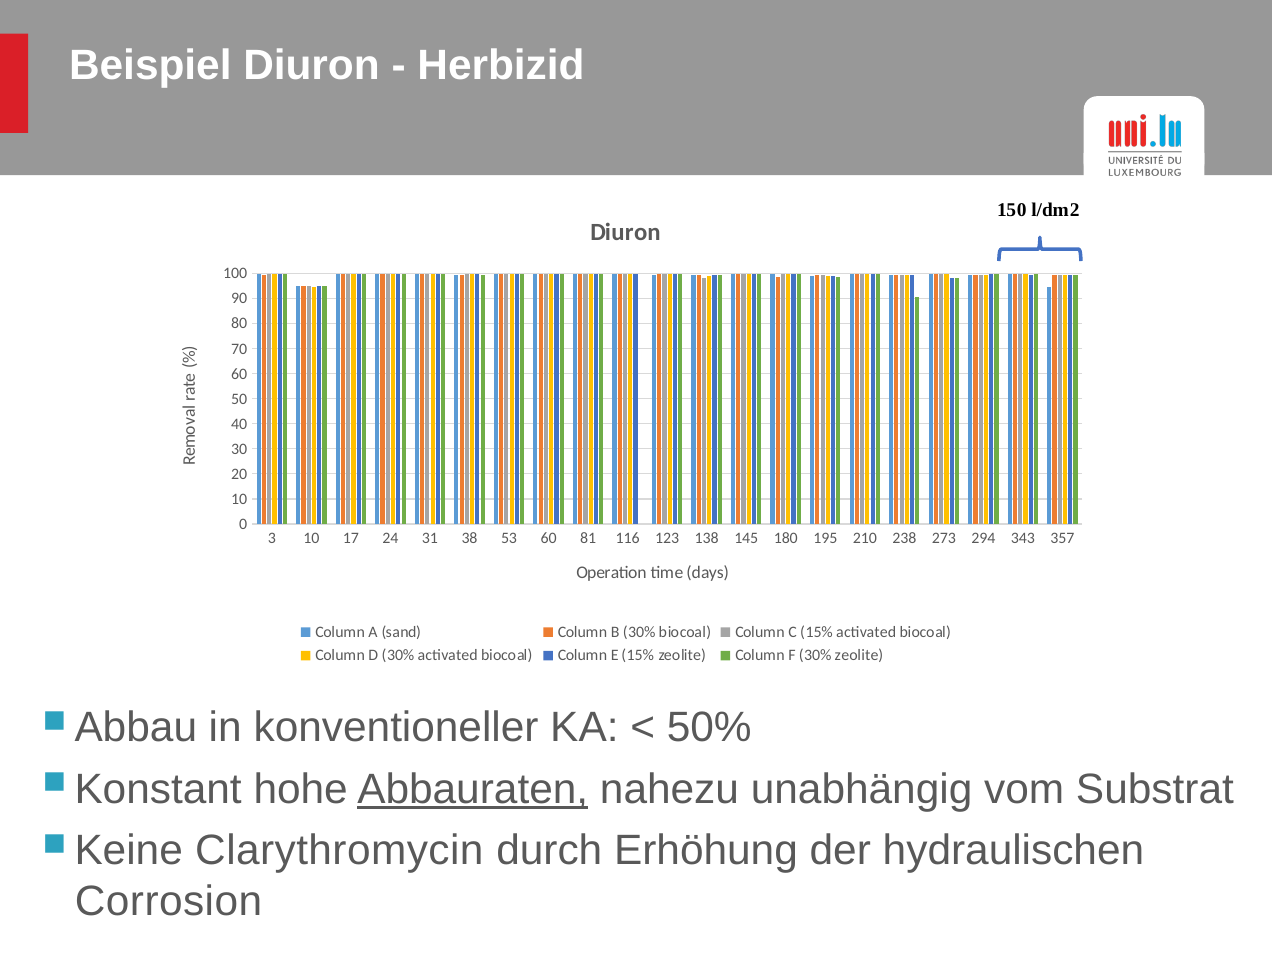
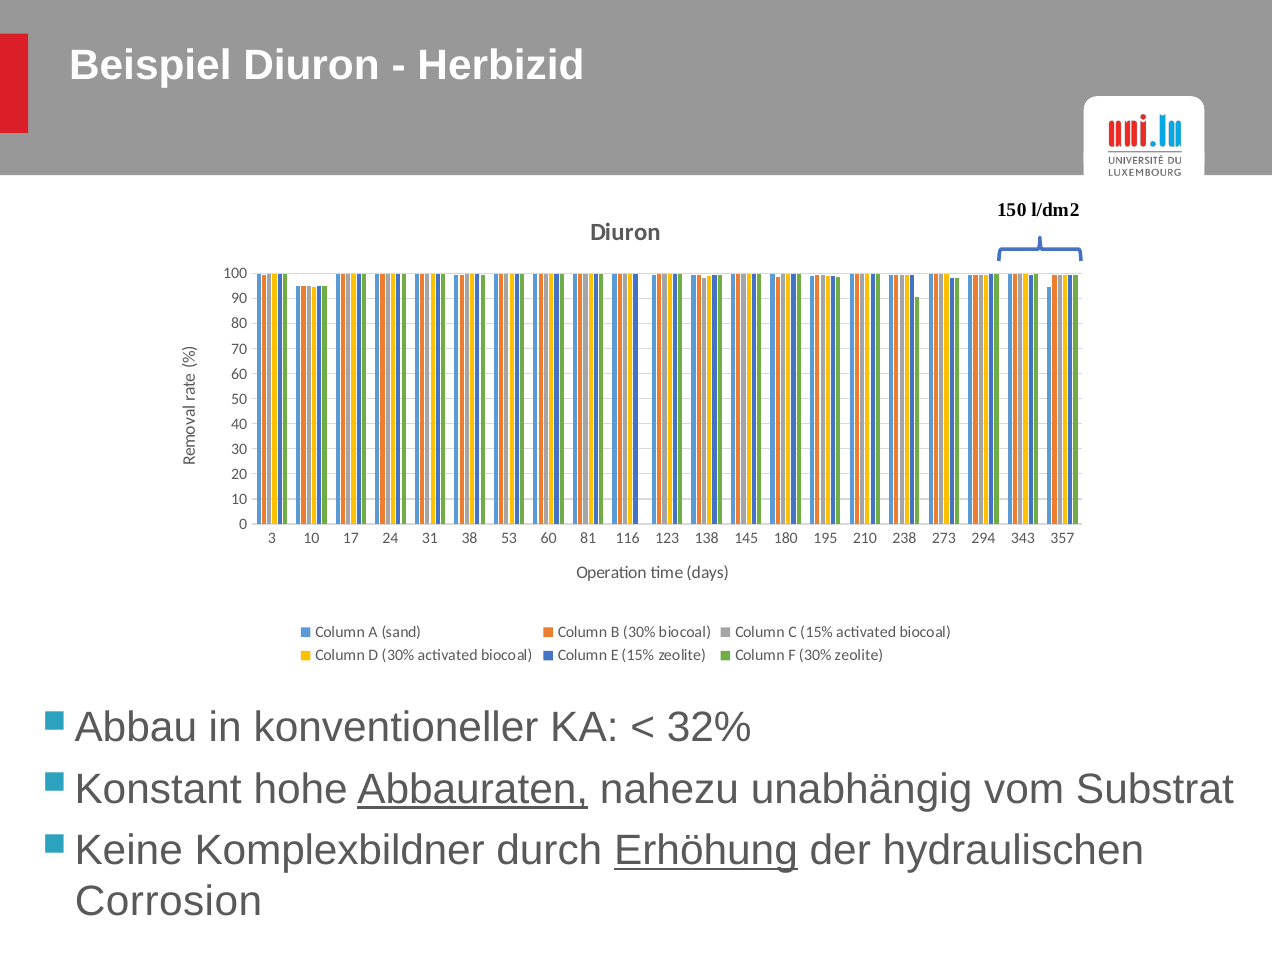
50%: 50% -> 32%
Clarythromycin: Clarythromycin -> Komplexbildner
Erhöhung underline: none -> present
